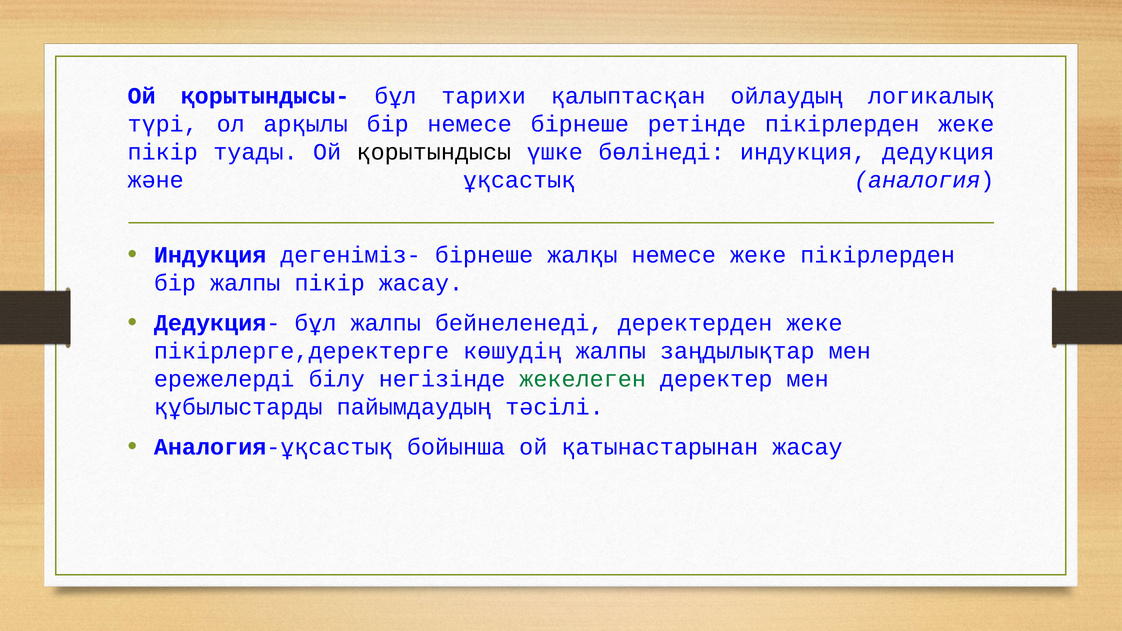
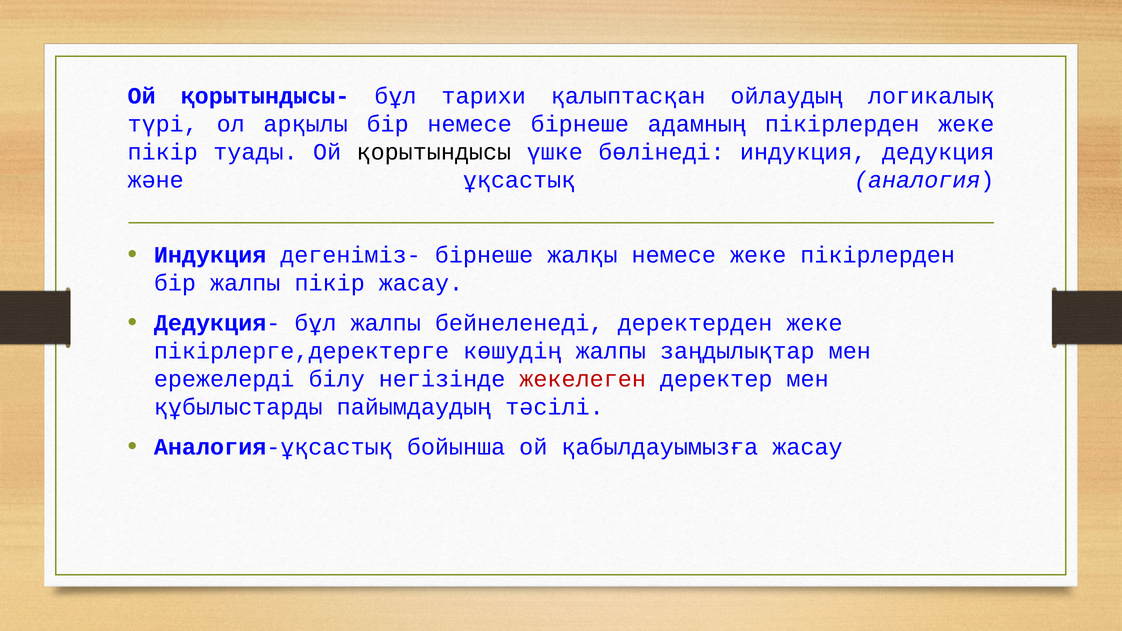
ретінде: ретінде -> адамның
жекелеген colour: green -> red
қатынастарынан: қатынастарынан -> қабылдауымызға
